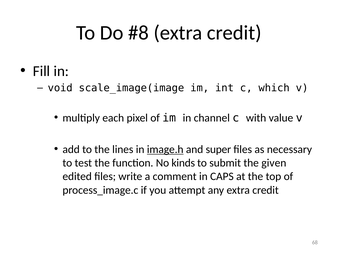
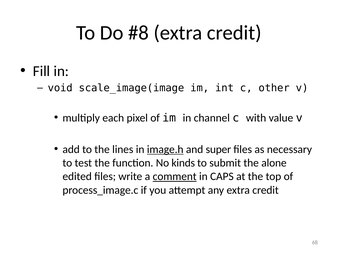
which: which -> other
given: given -> alone
comment underline: none -> present
